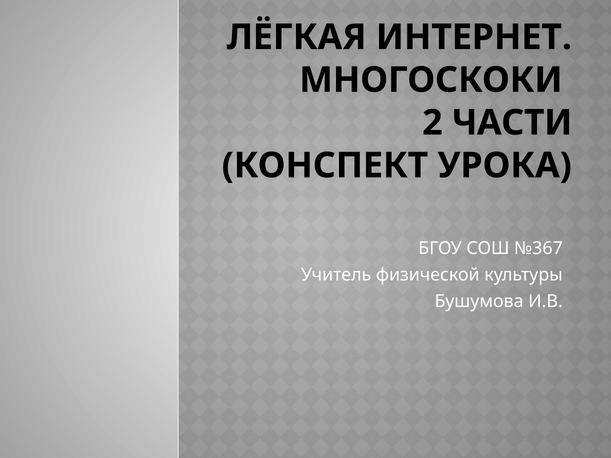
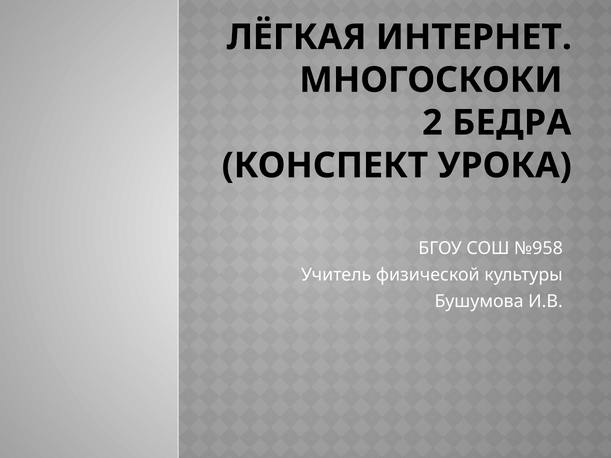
ЧАСТИ: ЧАСТИ -> БЕДРА
№367: №367 -> №958
